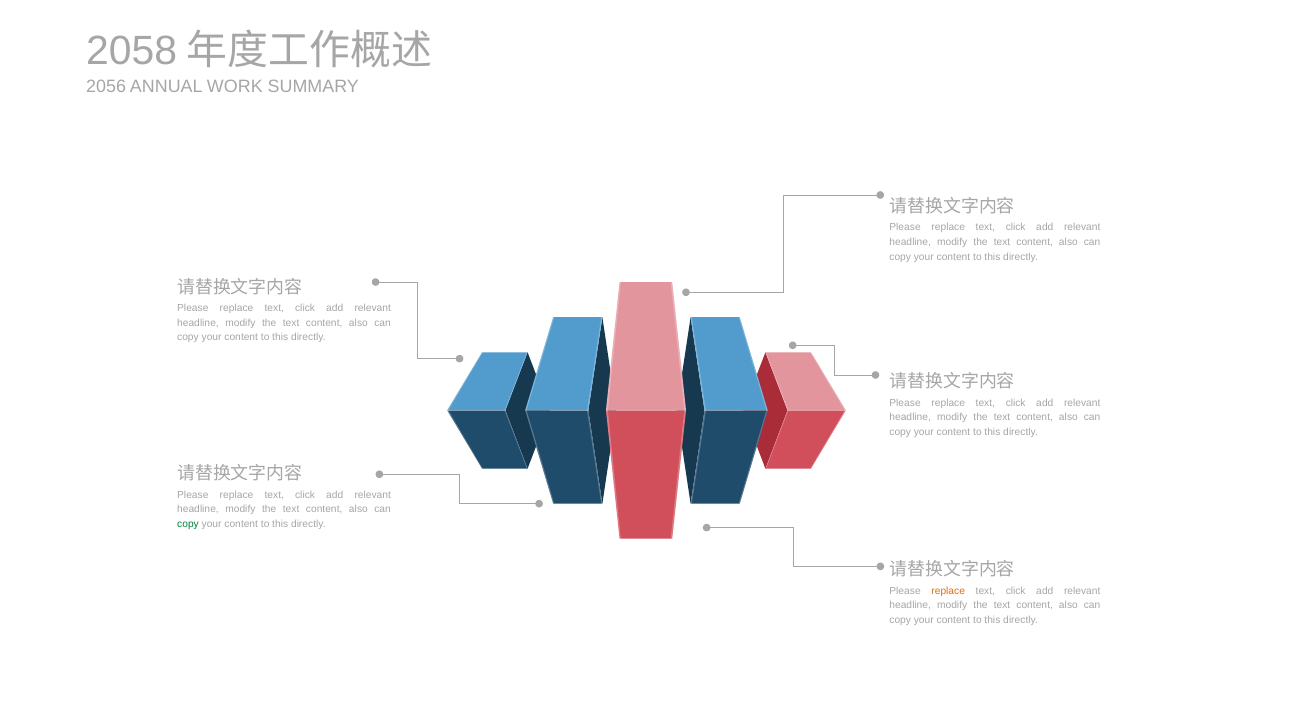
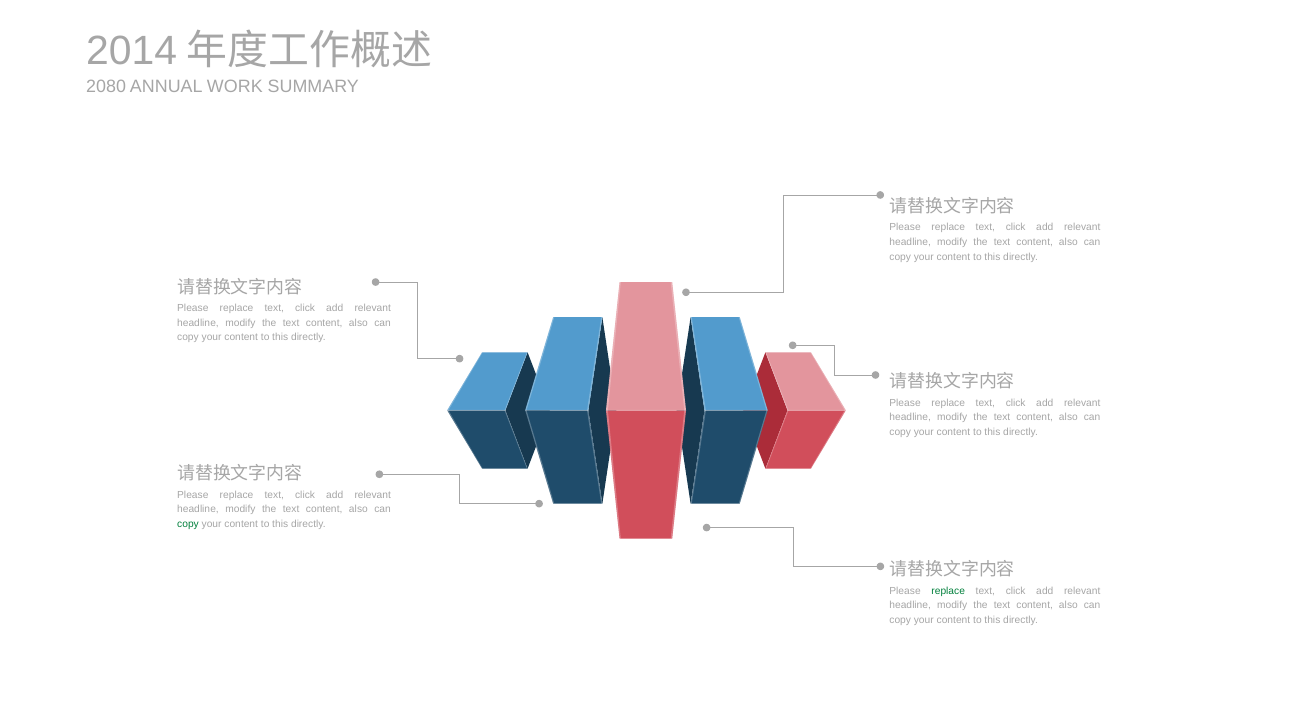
2058: 2058 -> 2014
2056: 2056 -> 2080
replace at (948, 591) colour: orange -> green
